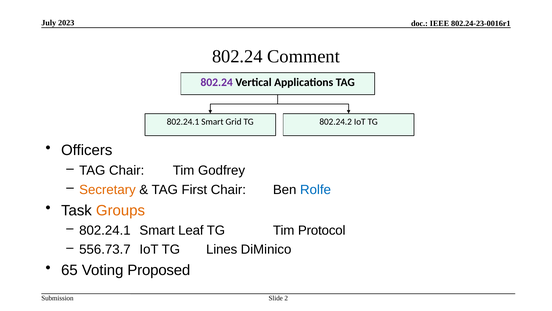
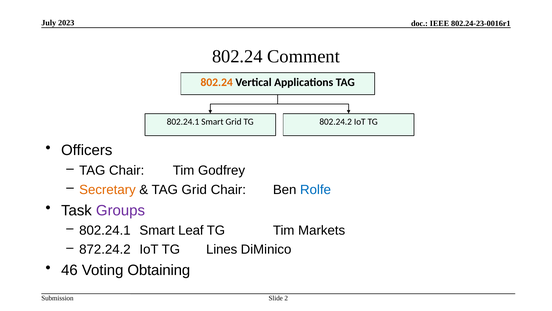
802.24 at (217, 82) colour: purple -> orange
TAG First: First -> Grid
Groups colour: orange -> purple
Protocol: Protocol -> Markets
556.73.7: 556.73.7 -> 872.24.2
65: 65 -> 46
Proposed: Proposed -> Obtaining
